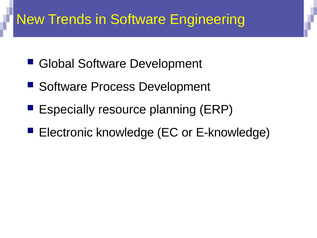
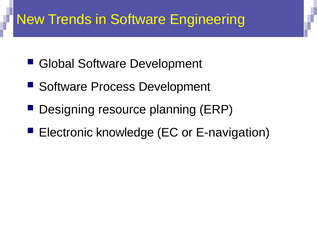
Especially: Especially -> Designing
E-knowledge: E-knowledge -> E-navigation
